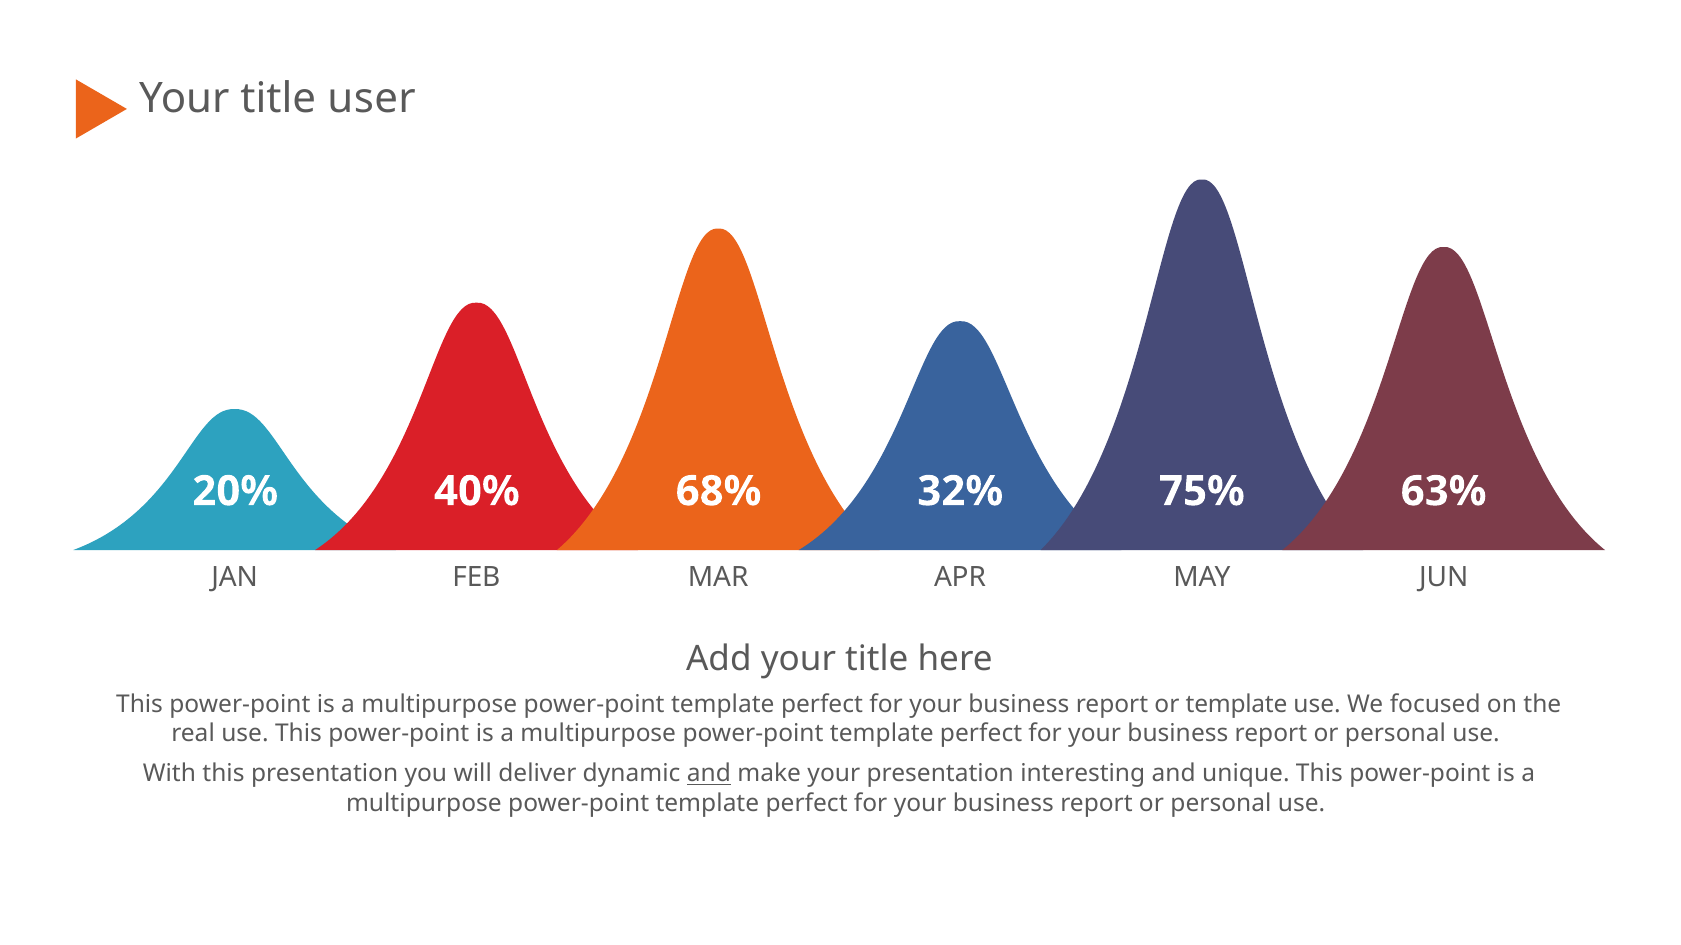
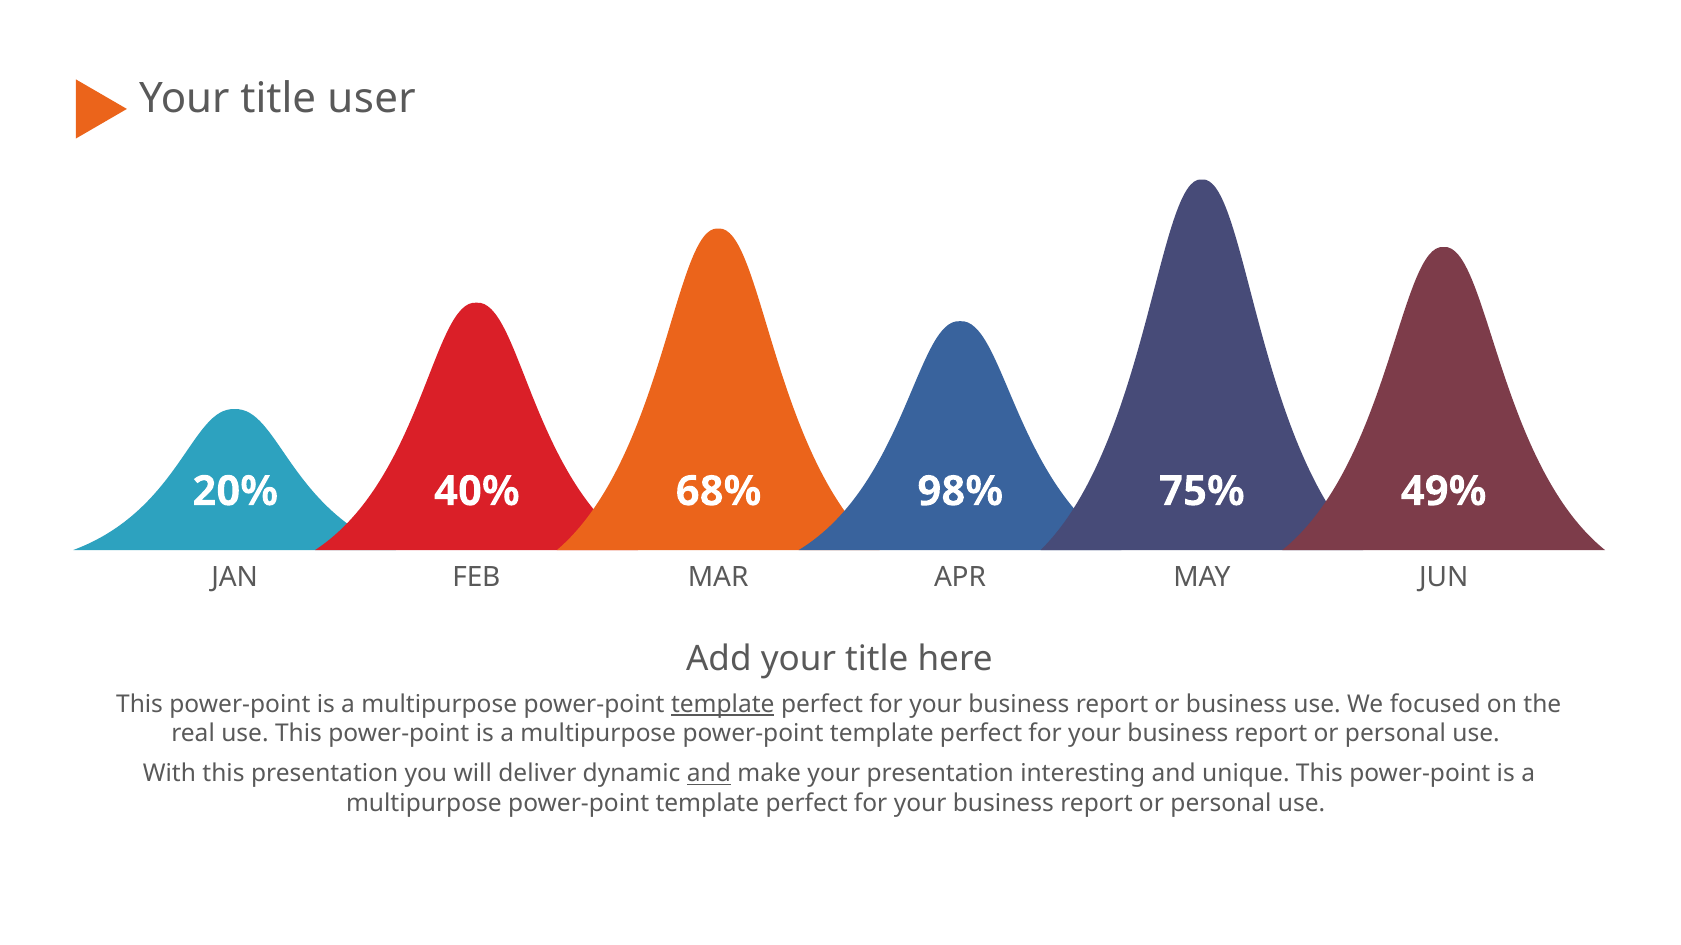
32%: 32% -> 98%
63%: 63% -> 49%
template at (723, 705) underline: none -> present
or template: template -> business
